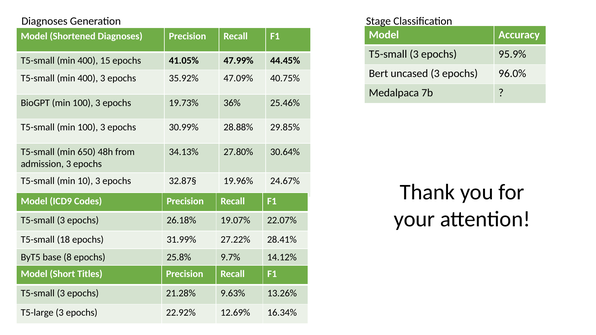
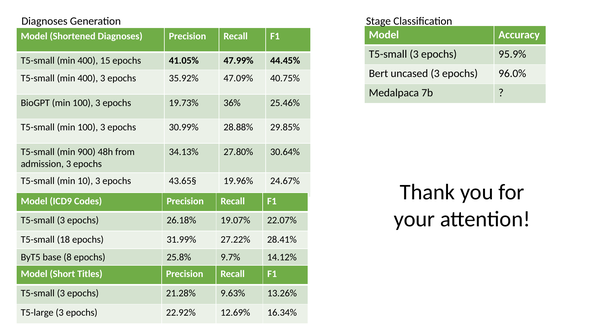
650: 650 -> 900
32.87§: 32.87§ -> 43.65§
